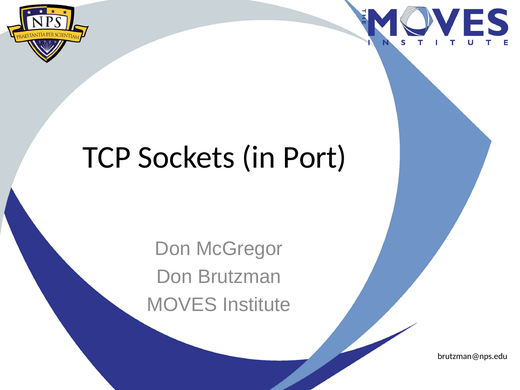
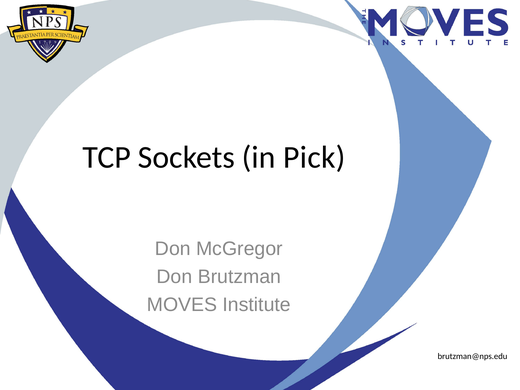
Port: Port -> Pick
